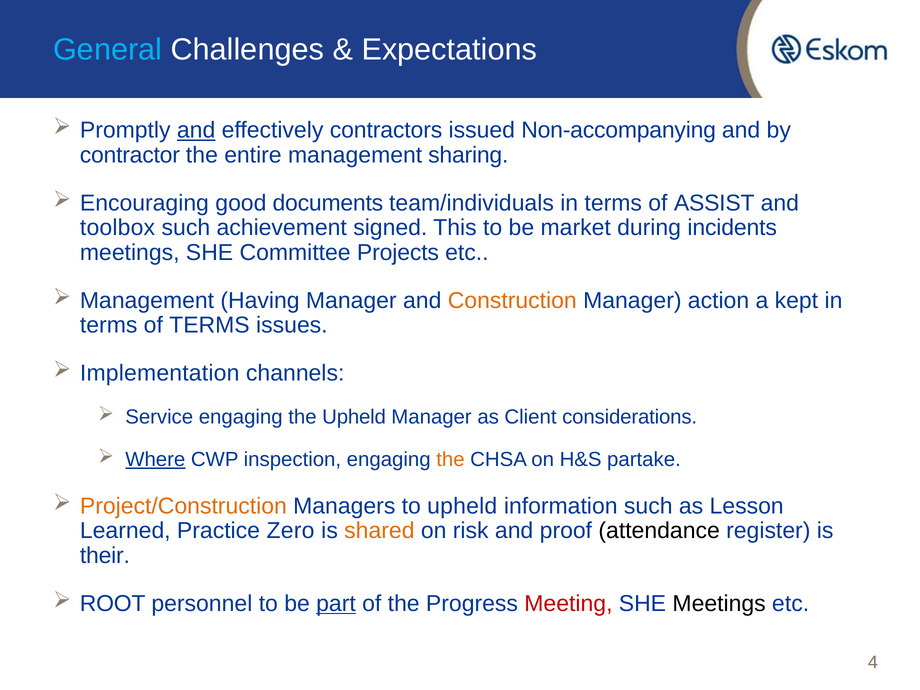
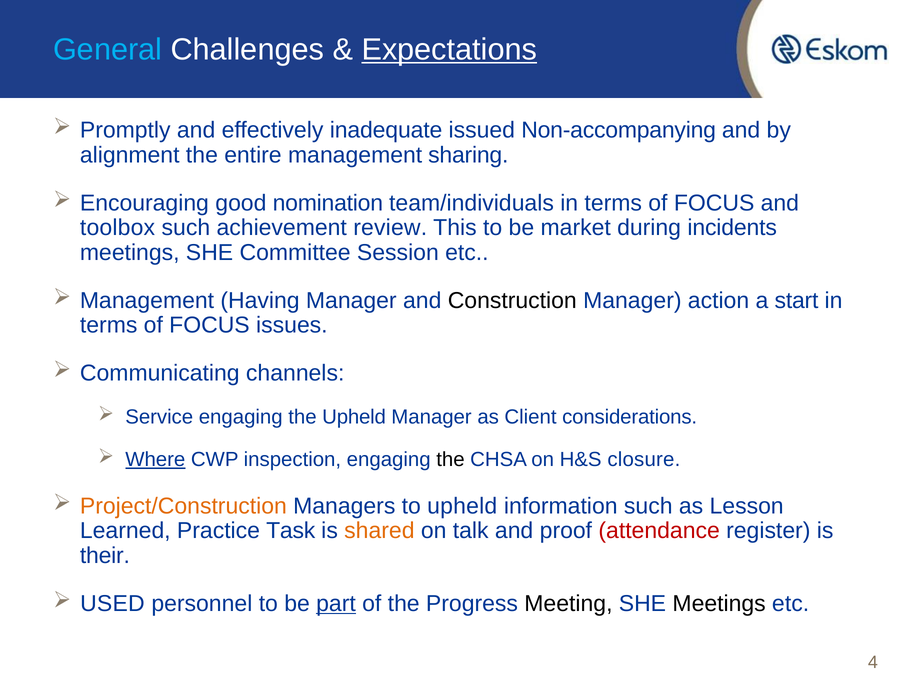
Expectations underline: none -> present
and at (196, 130) underline: present -> none
contractors: contractors -> inadequate
contractor: contractor -> alignment
documents: documents -> nomination
ASSIST at (714, 203): ASSIST -> FOCUS
signed: signed -> review
Projects: Projects -> Session
Construction colour: orange -> black
kept: kept -> start
TERMS at (209, 325): TERMS -> FOCUS
Implementation: Implementation -> Communicating
the at (450, 460) colour: orange -> black
partake: partake -> closure
Zero: Zero -> Task
risk: risk -> talk
attendance colour: black -> red
ROOT: ROOT -> USED
Meeting colour: red -> black
